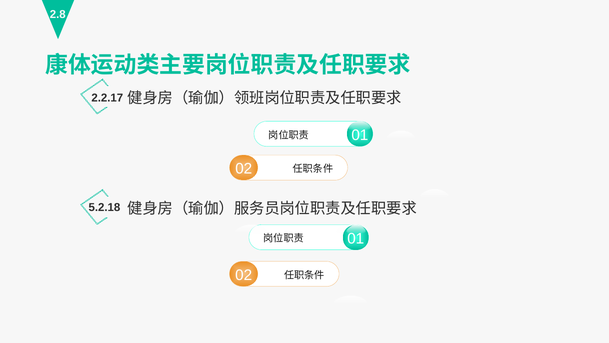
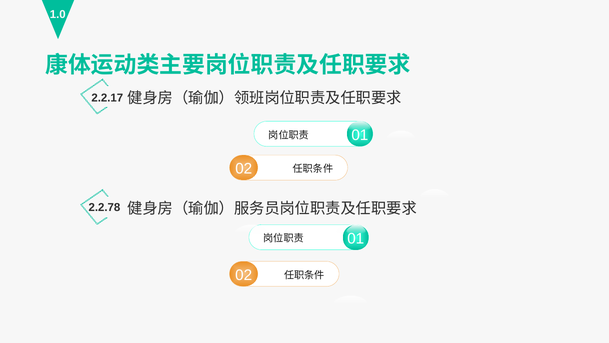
2.8: 2.8 -> 1.0
5.2.18: 5.2.18 -> 2.2.78
